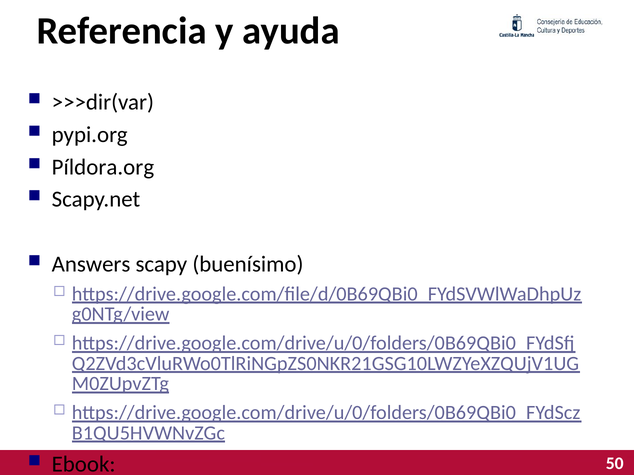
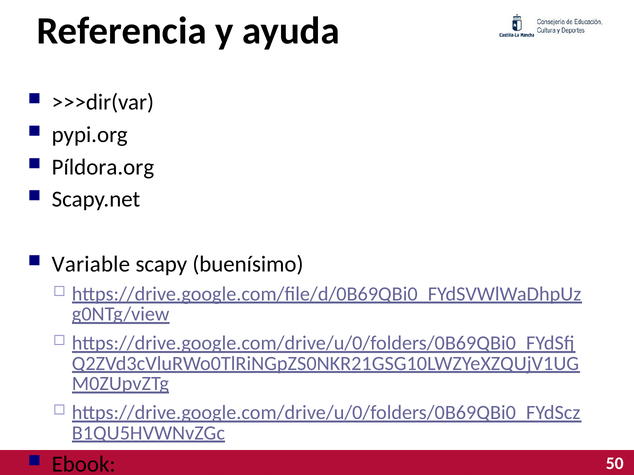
Answers: Answers -> Variable
